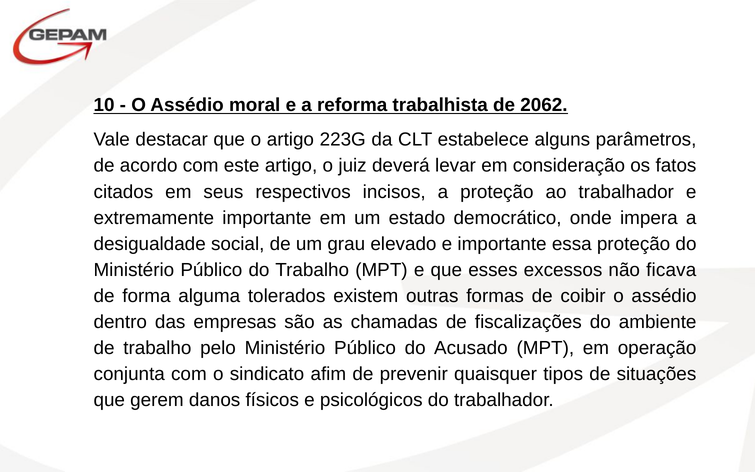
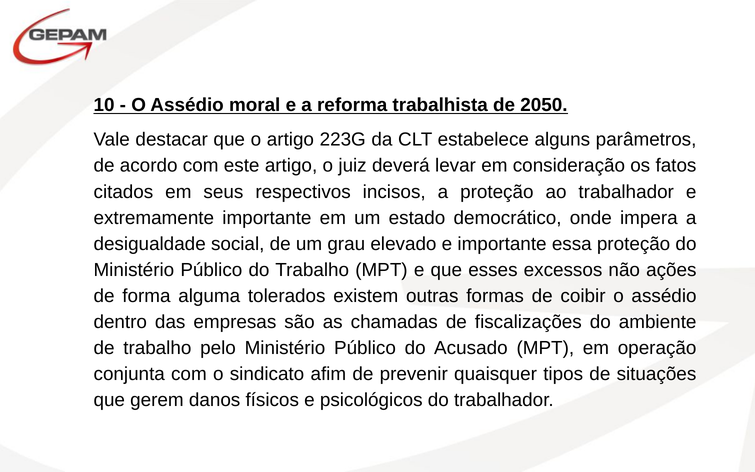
2062: 2062 -> 2050
ficava: ficava -> ações
